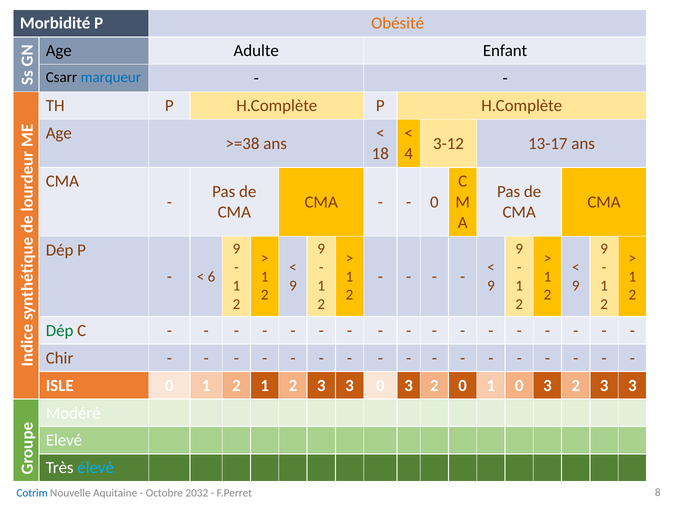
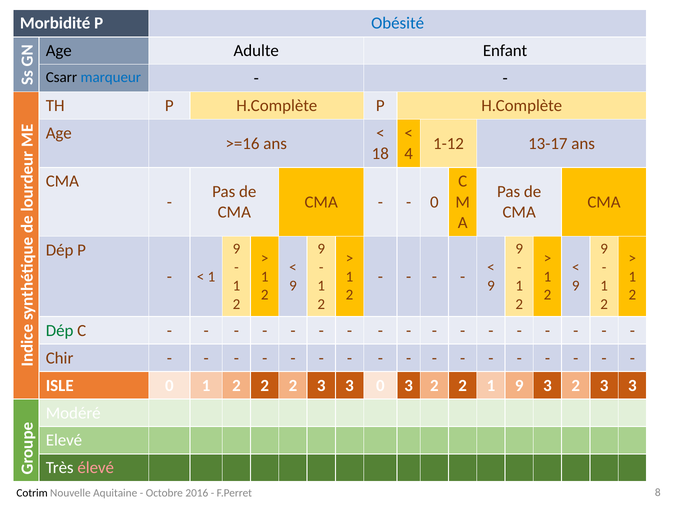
Obésité colour: orange -> blue
>=38: >=38 -> >=16
3-12: 3-12 -> 1-12
6 at (211, 276): 6 -> 1
1 2 1: 1 -> 2
3 2 0: 0 -> 2
0 at (519, 385): 0 -> 9
élevé colour: light blue -> pink
Cotrim colour: blue -> black
2032: 2032 -> 2016
